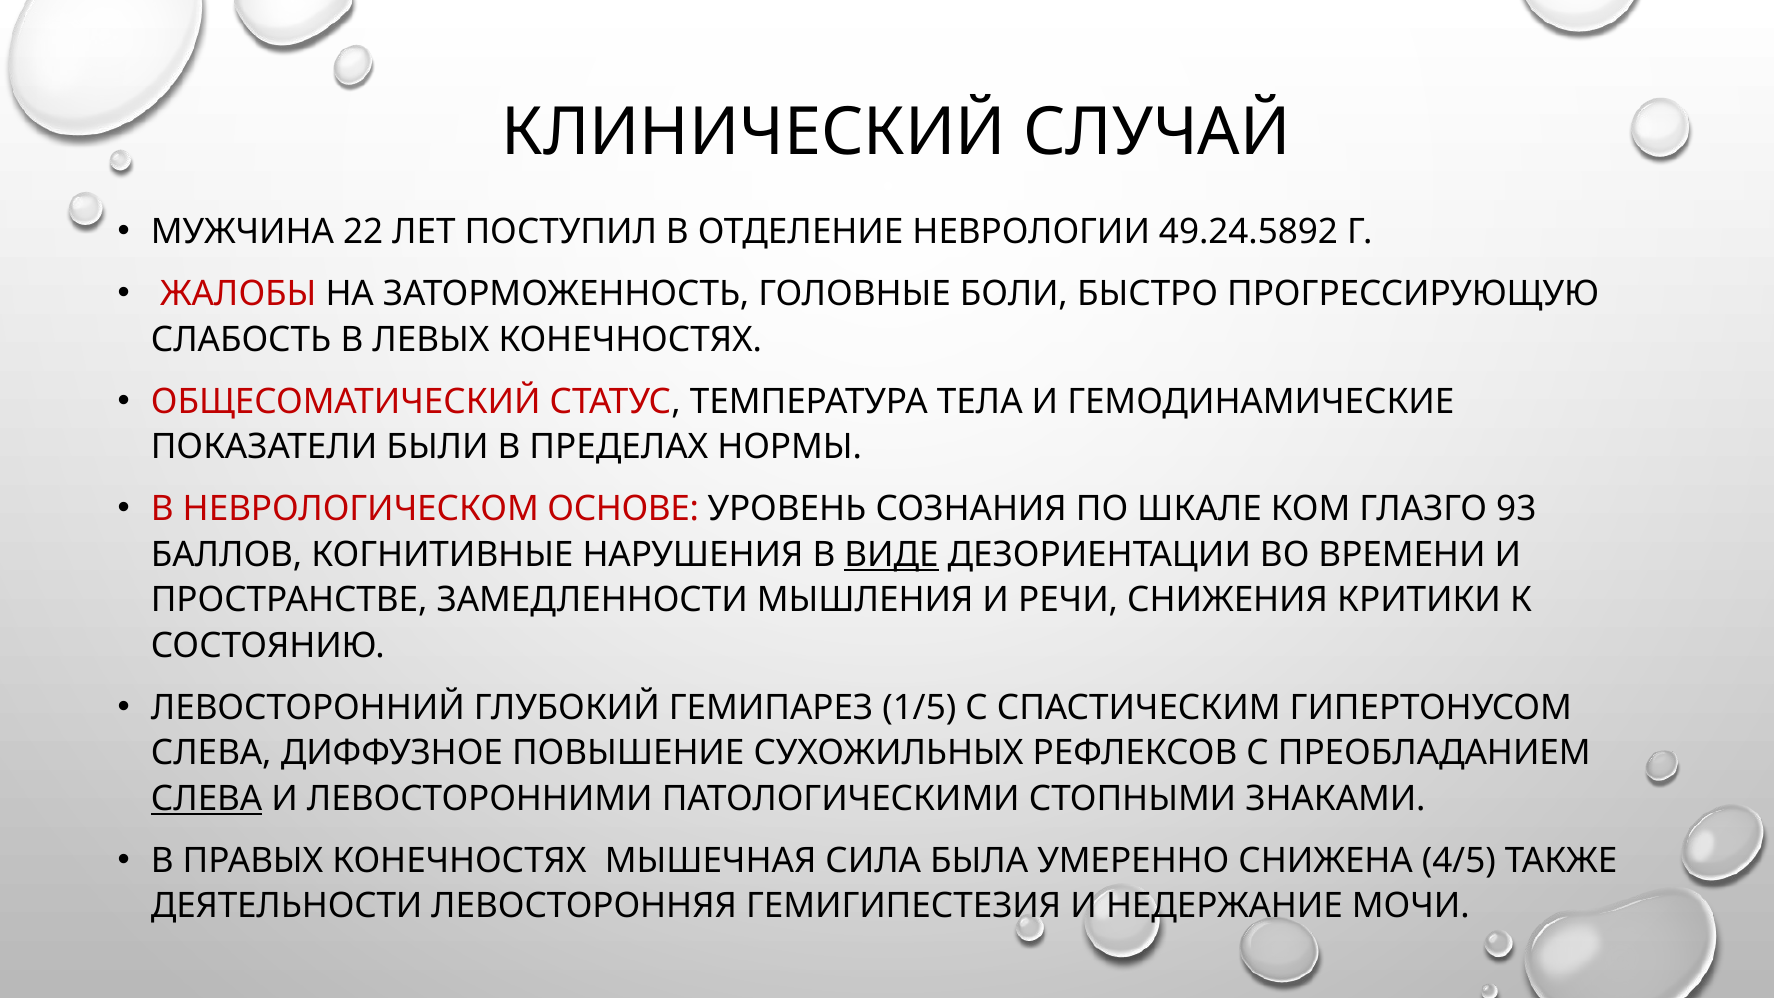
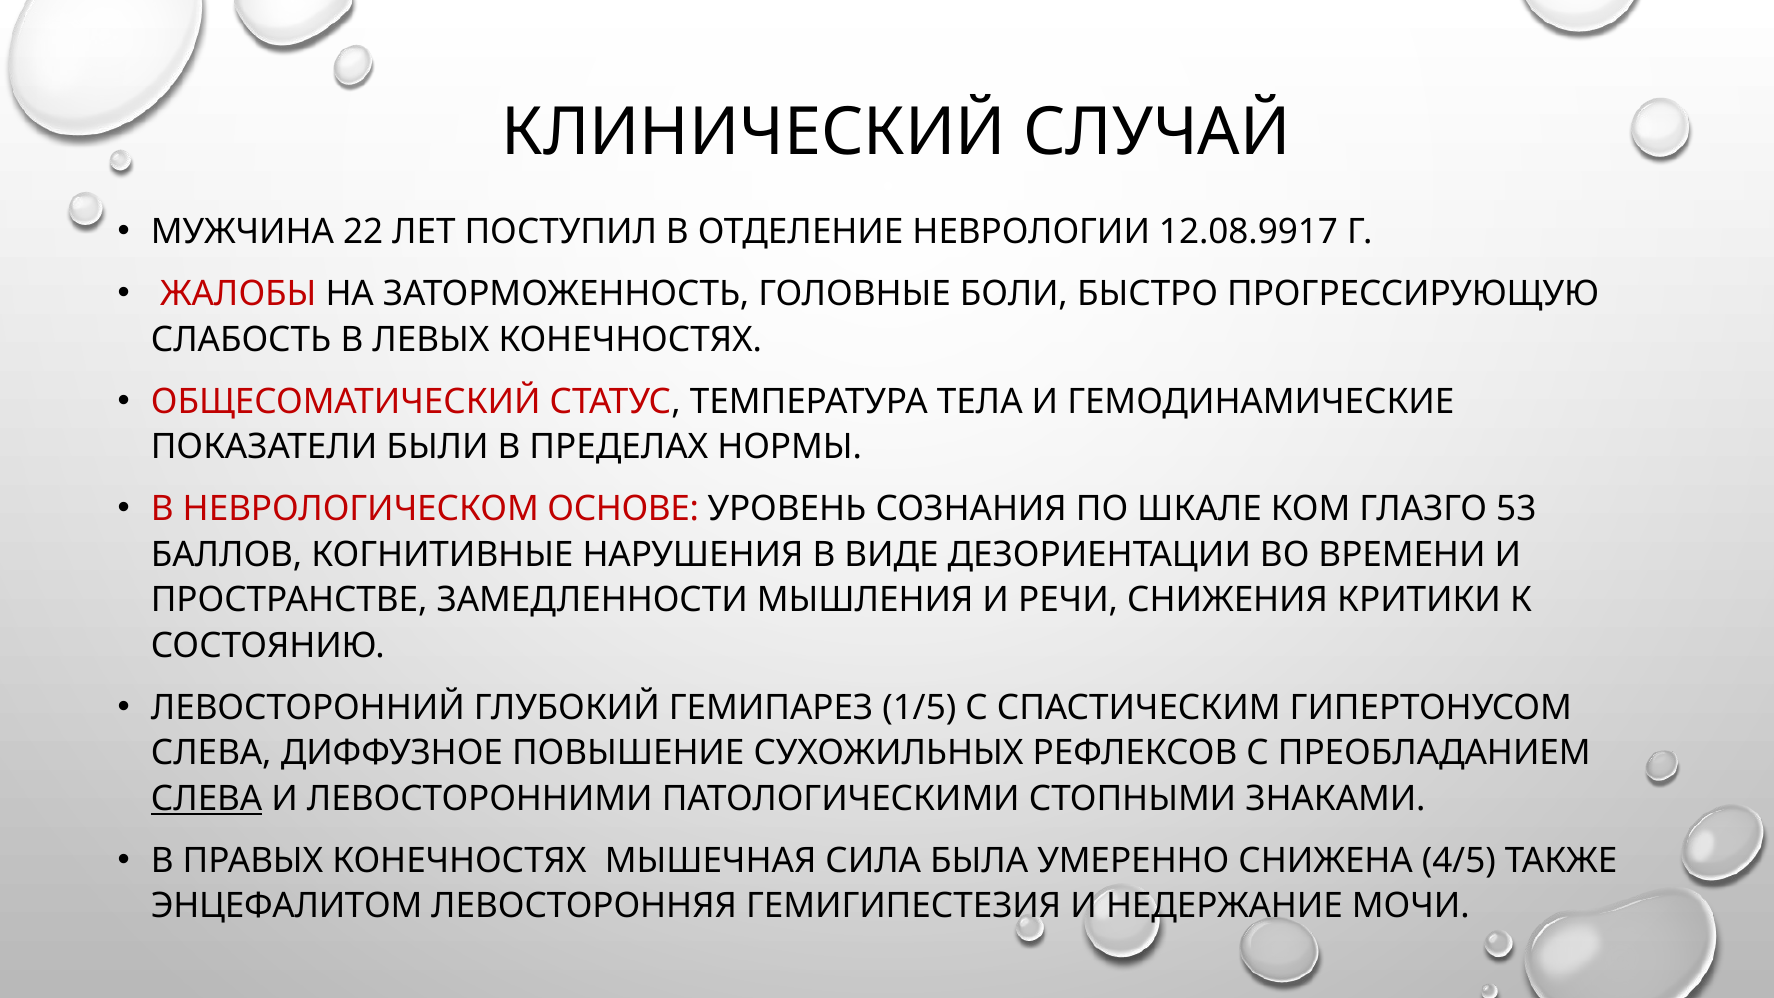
49.24.5892: 49.24.5892 -> 12.08.9917
93: 93 -> 53
ВИДЕ underline: present -> none
ДЕЯТЕЛЬНОСТИ: ДЕЯТЕЛЬНОСТИ -> ЭНЦЕФАЛИТОМ
